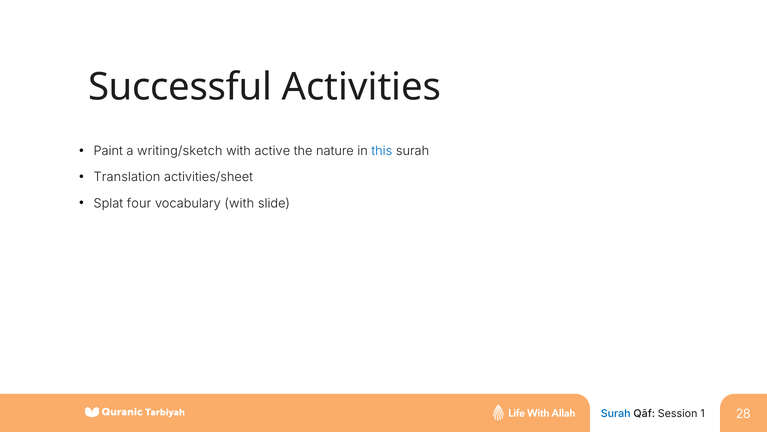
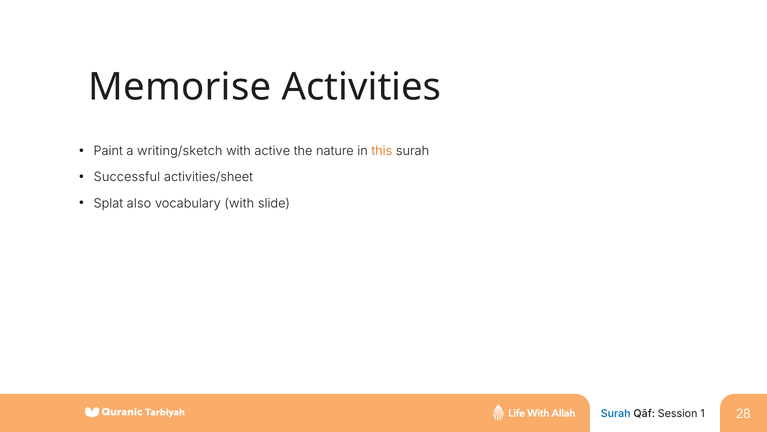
Successful: Successful -> Memorise
this colour: blue -> orange
Translation: Translation -> Successful
four: four -> also
